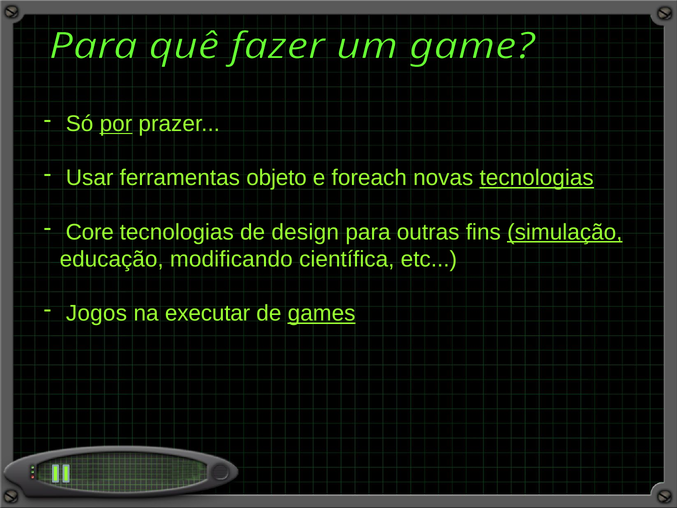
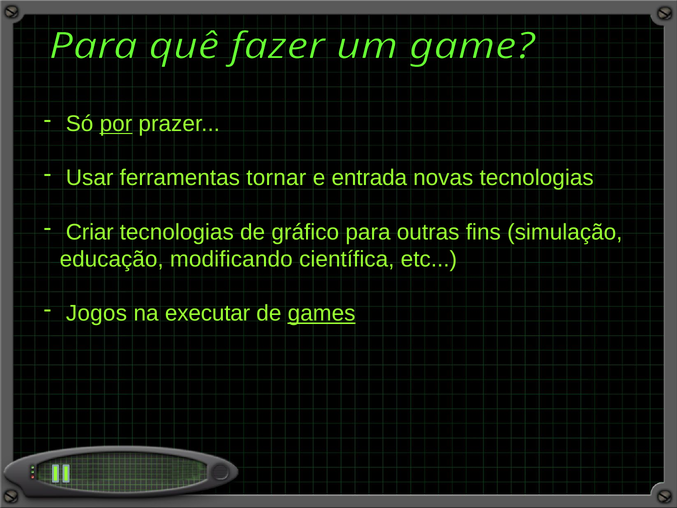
objeto: objeto -> tornar
foreach: foreach -> entrada
tecnologias at (537, 178) underline: present -> none
Core: Core -> Criar
design: design -> gráfico
simulação underline: present -> none
